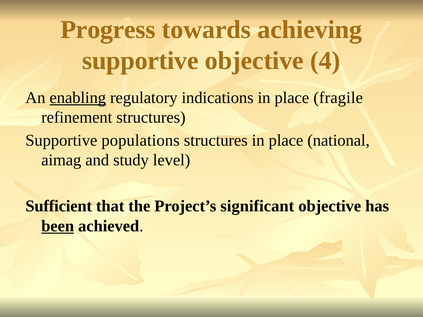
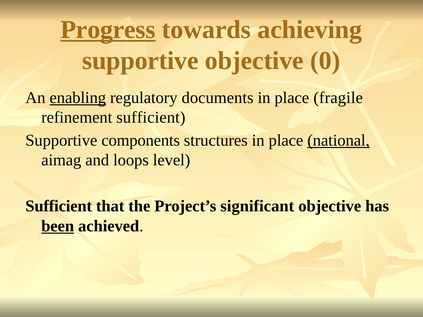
Progress underline: none -> present
4: 4 -> 0
indications: indications -> documents
refinement structures: structures -> sufficient
populations: populations -> components
national underline: none -> present
study: study -> loops
